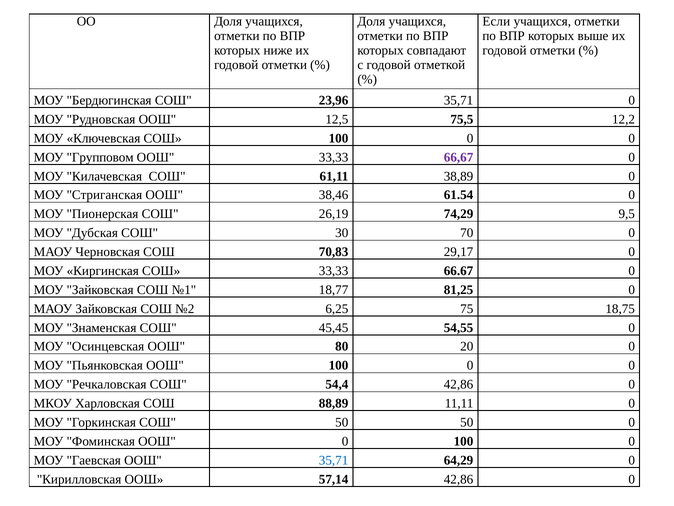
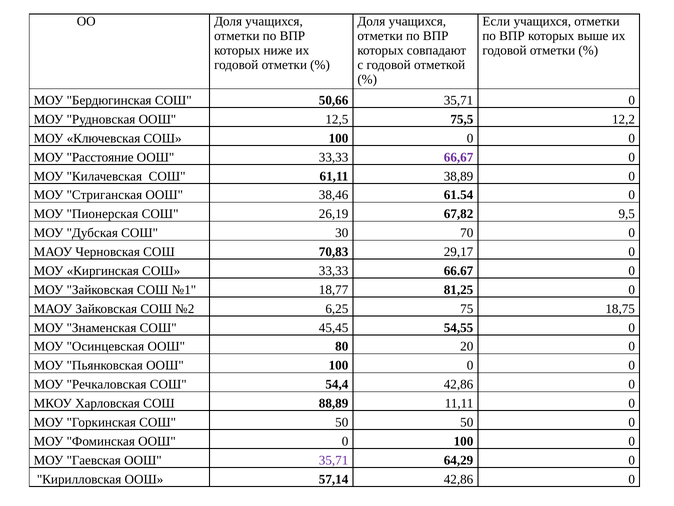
23,96: 23,96 -> 50,66
Групповом: Групповом -> Расстояние
74,29: 74,29 -> 67,82
35,71 at (334, 460) colour: blue -> purple
